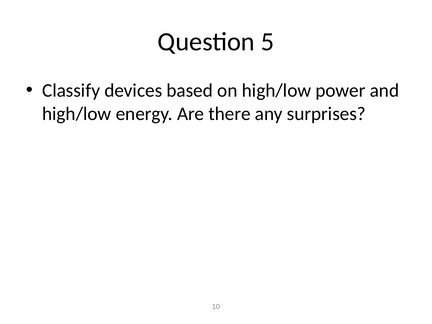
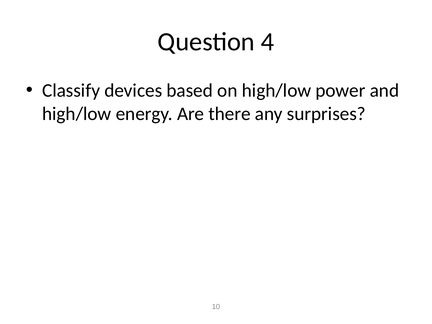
5: 5 -> 4
